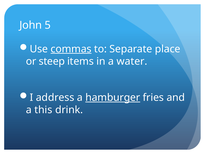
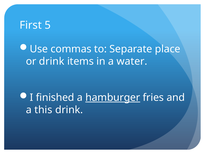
John: John -> First
commas underline: present -> none
or steep: steep -> drink
address: address -> finished
